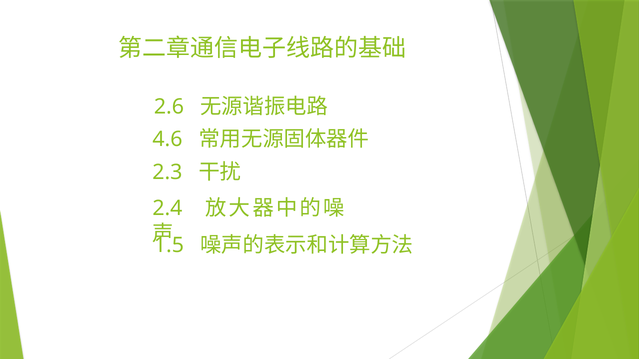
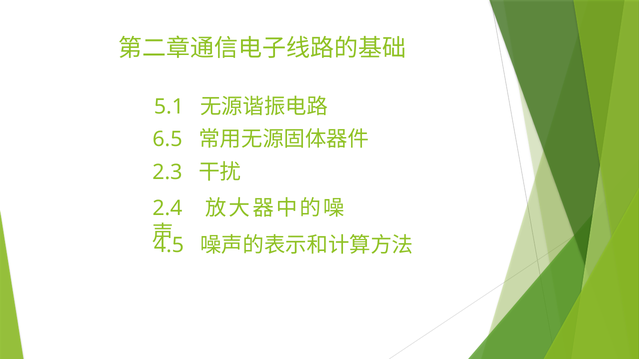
2.6: 2.6 -> 5.1
4.6: 4.6 -> 6.5
1.5: 1.5 -> 4.5
